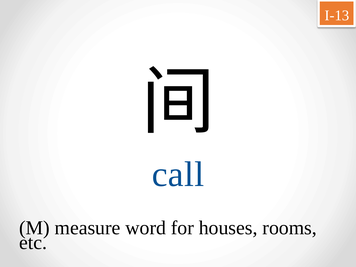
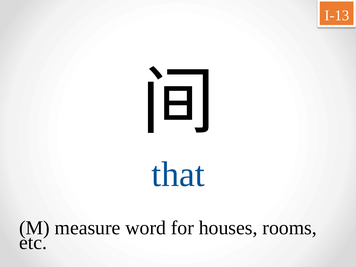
call: call -> that
